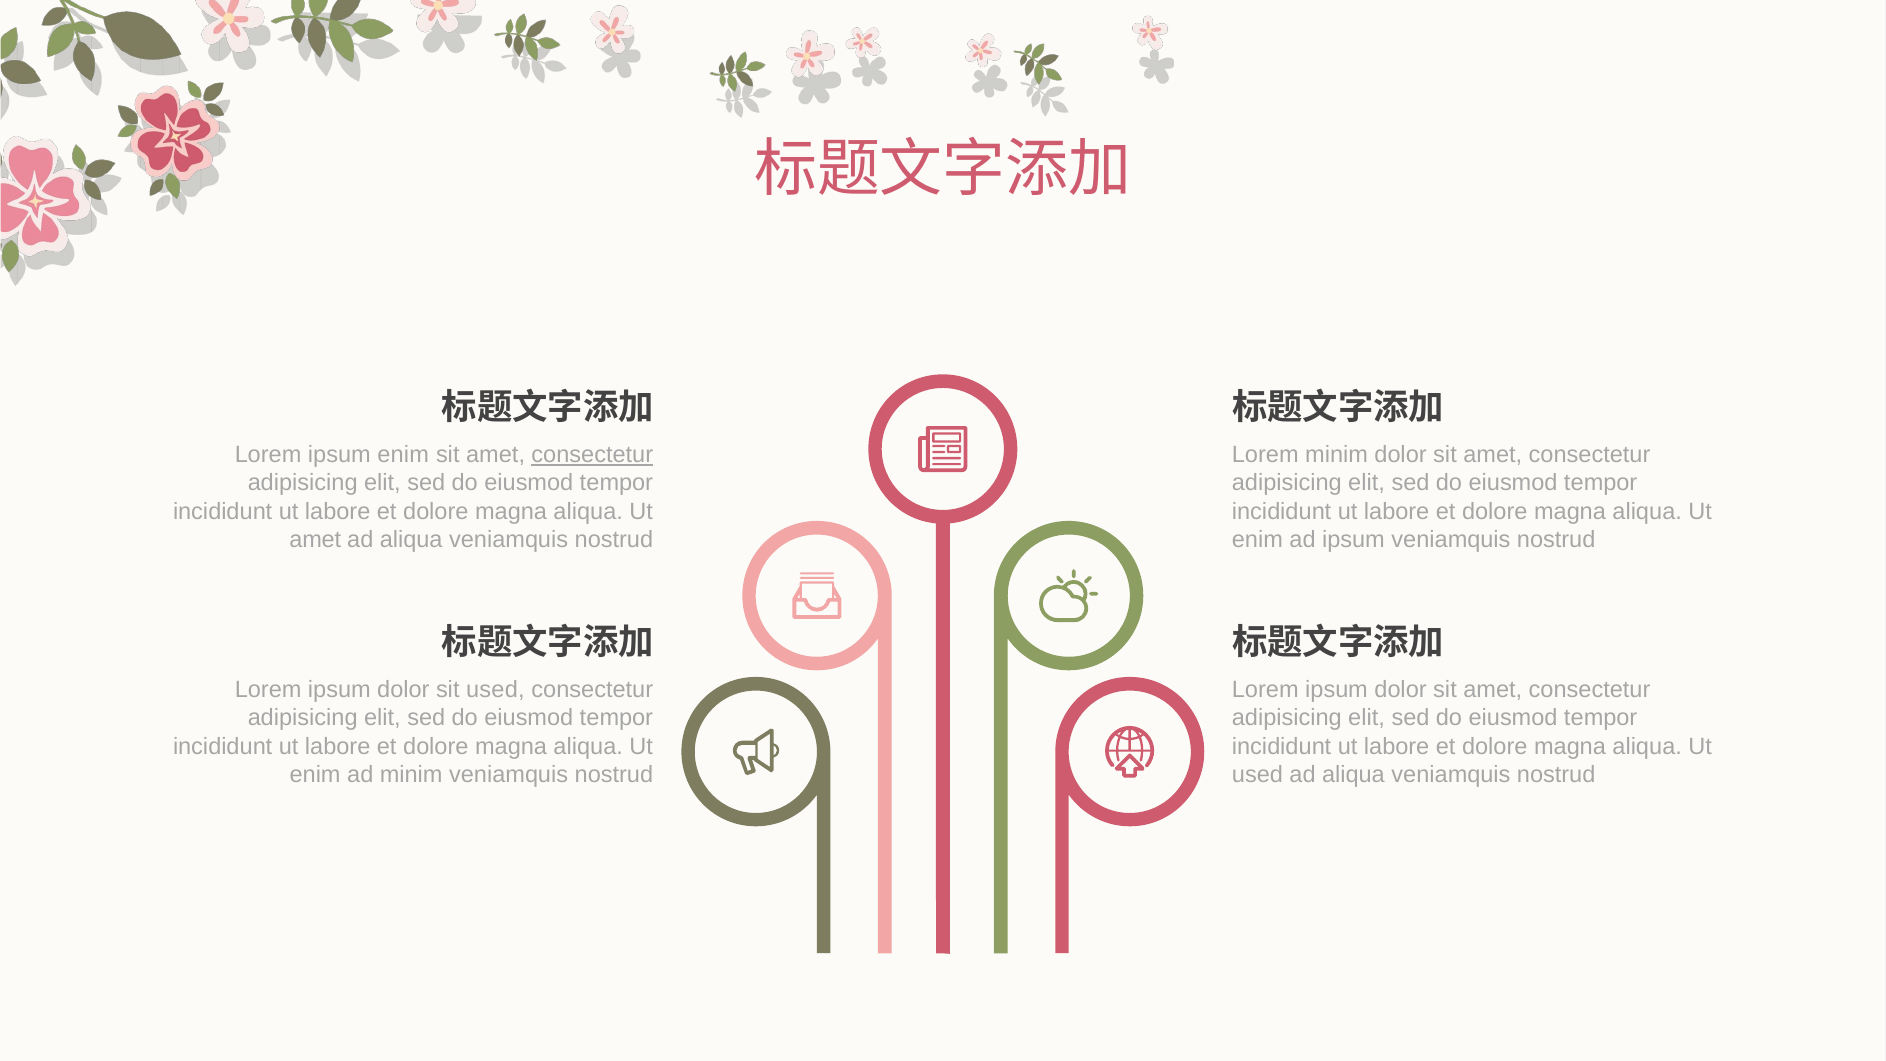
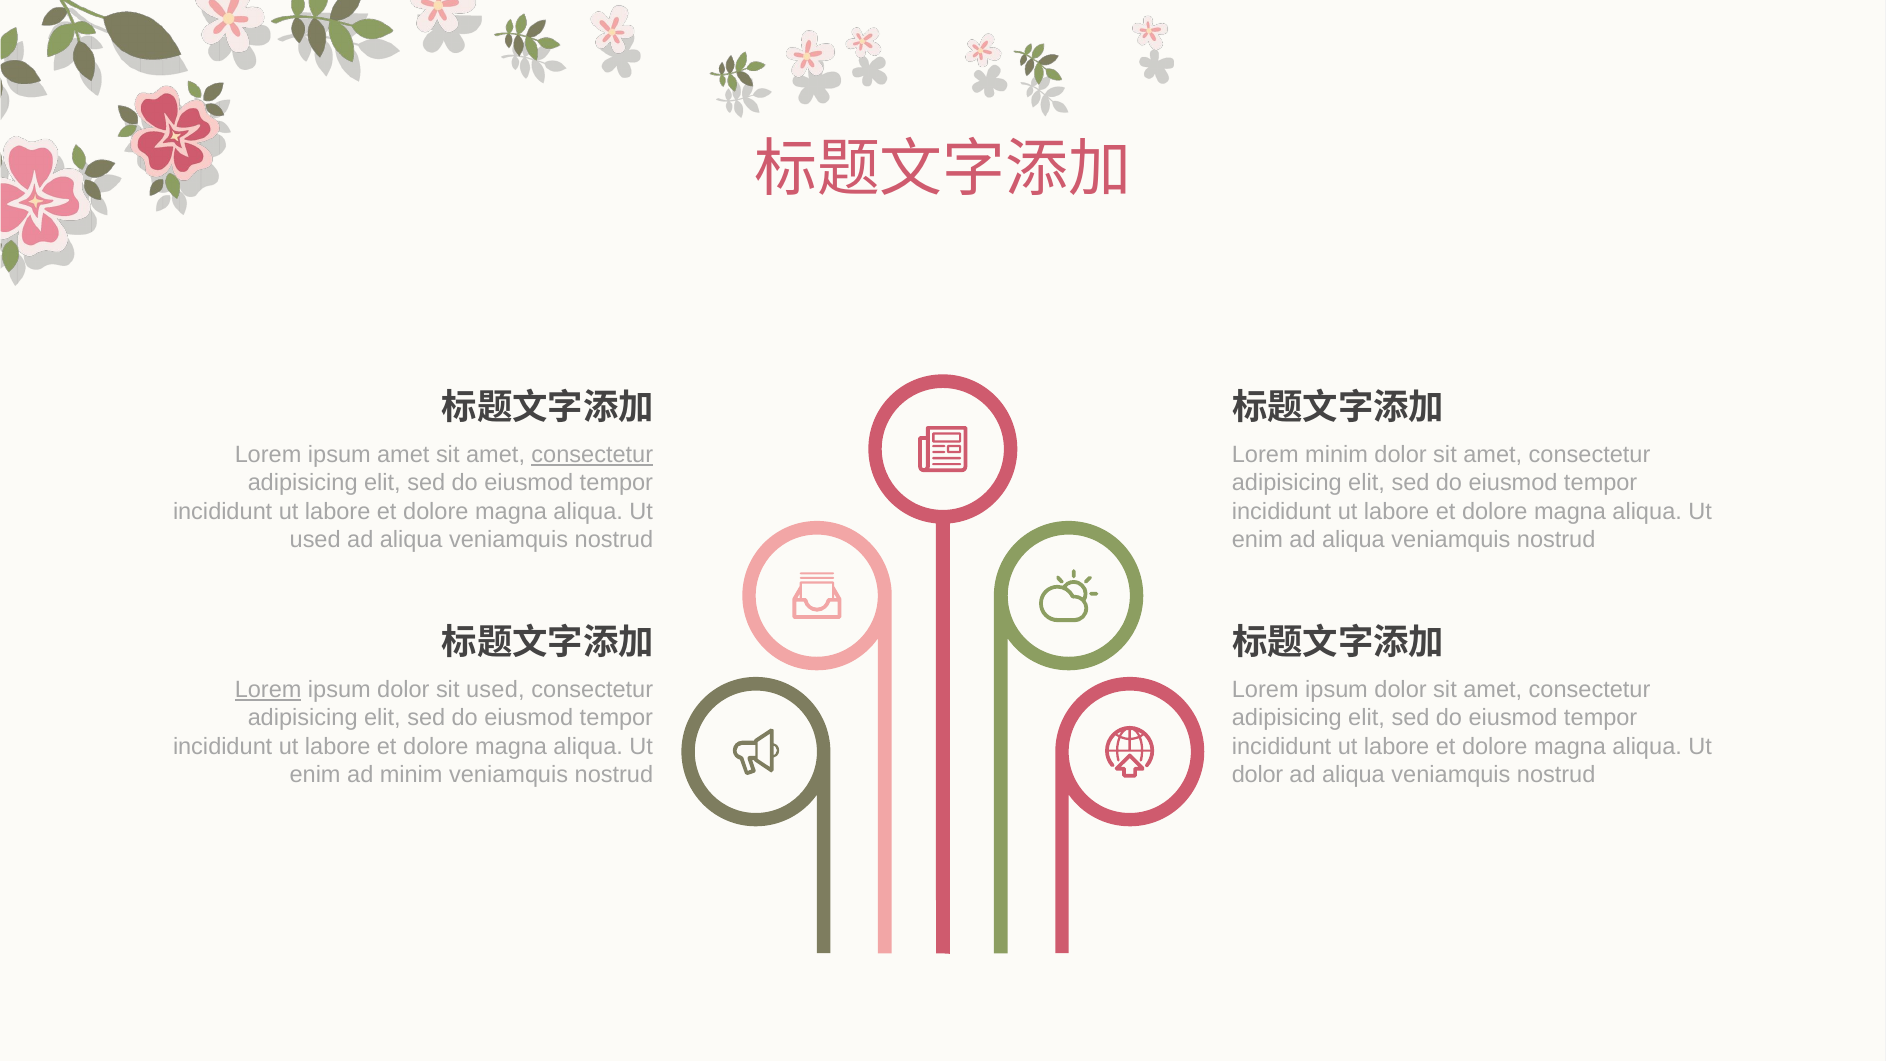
ipsum enim: enim -> amet
amet at (315, 540): amet -> used
enim ad ipsum: ipsum -> aliqua
Lorem at (268, 690) underline: none -> present
used at (1257, 775): used -> dolor
